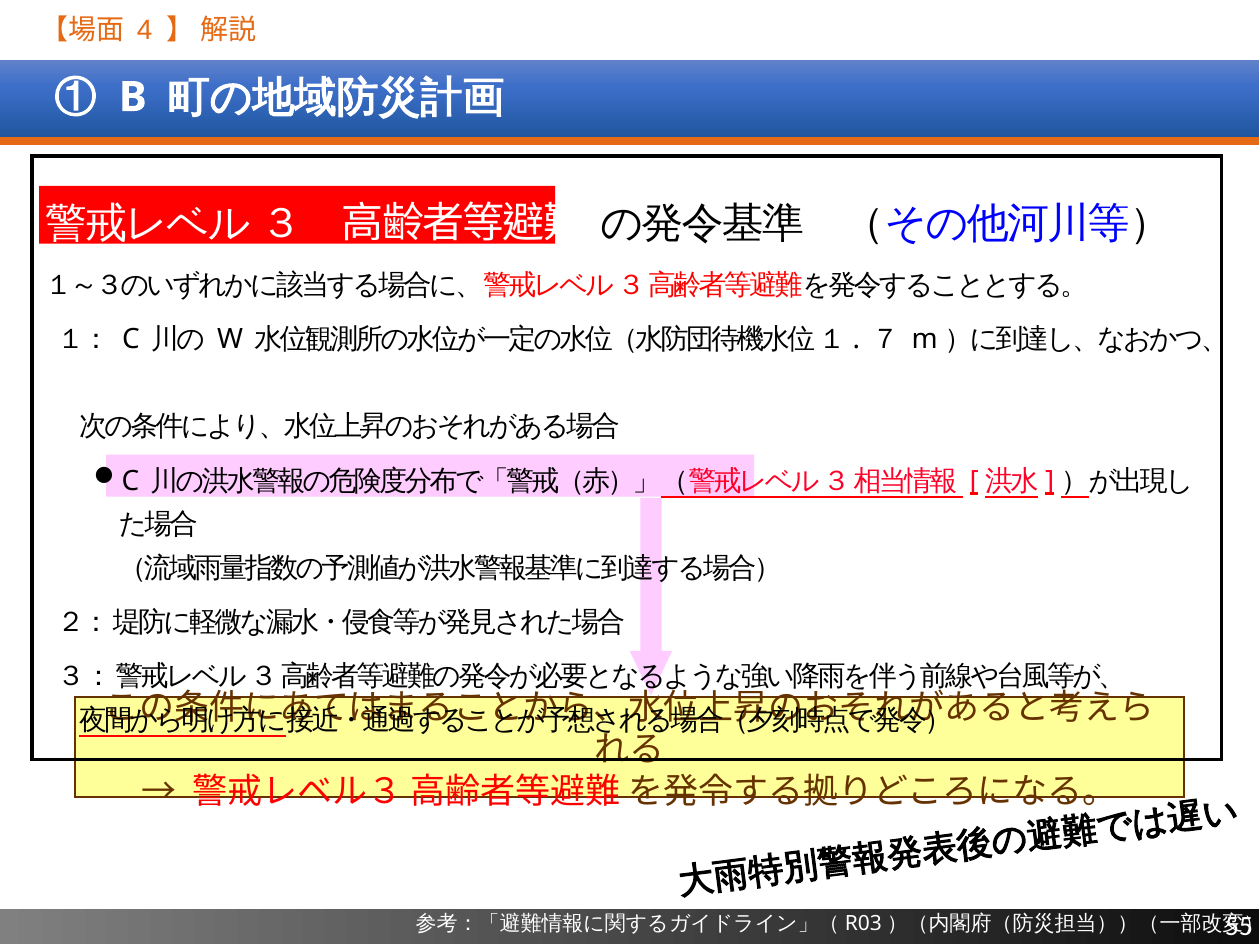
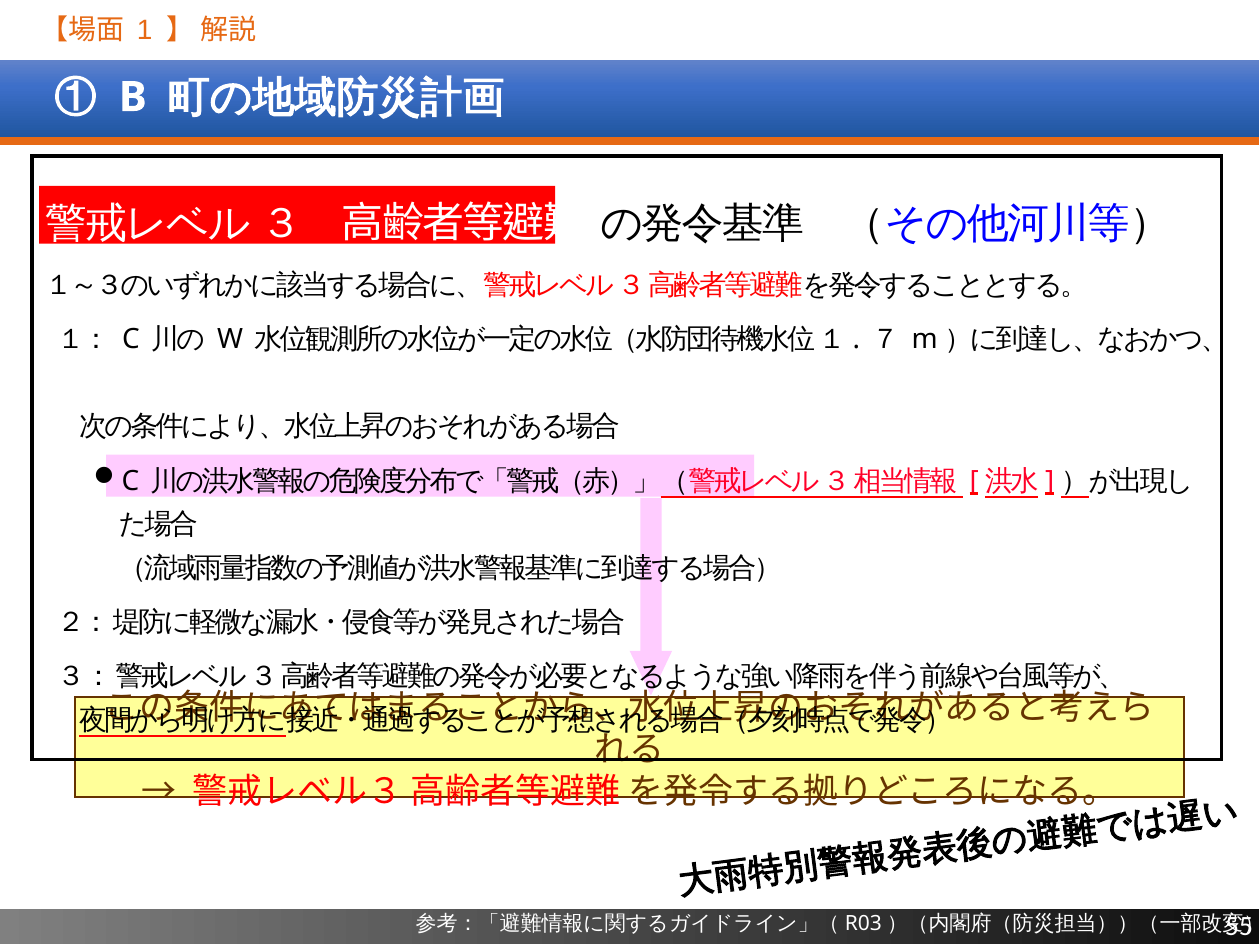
4: 4 -> 1
